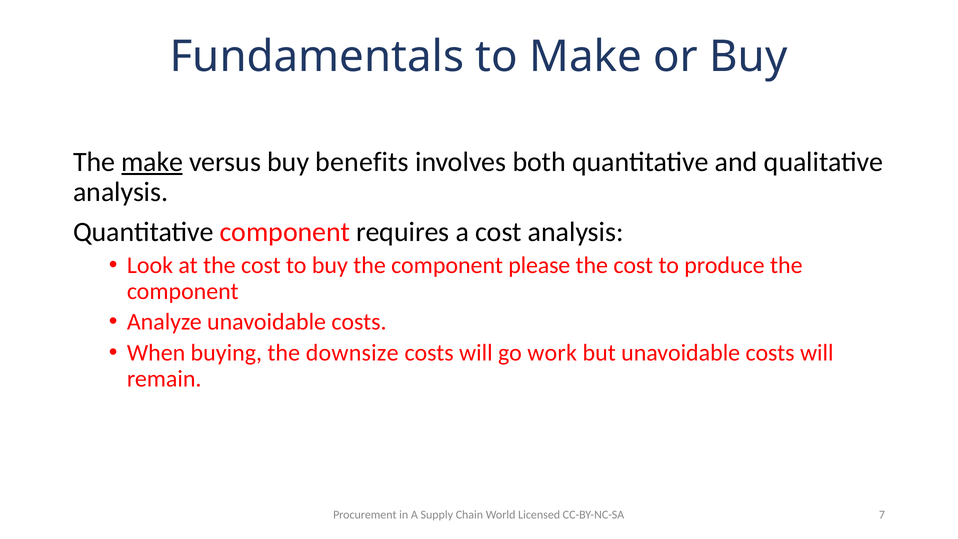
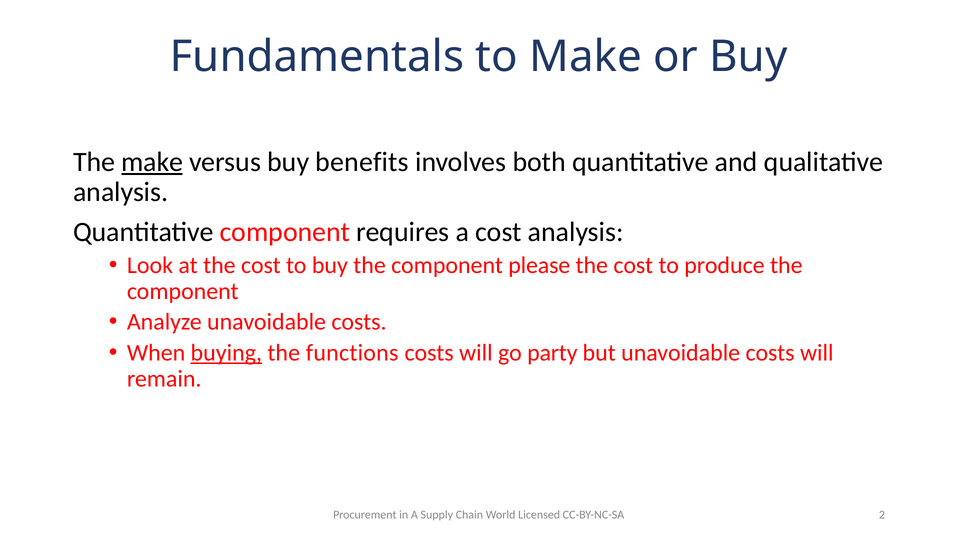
buying underline: none -> present
downsize: downsize -> functions
work: work -> party
7: 7 -> 2
